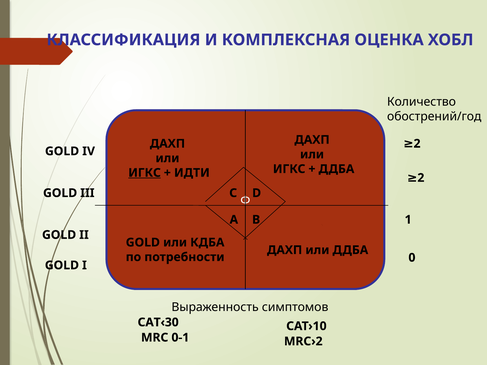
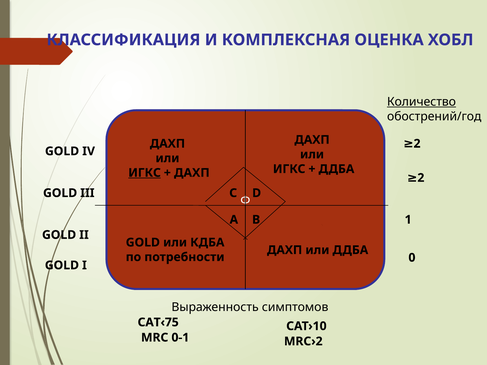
Количество underline: none -> present
ИДТИ at (192, 173): ИДТИ -> ДАХП
САТ‹30: САТ‹30 -> САТ‹75
